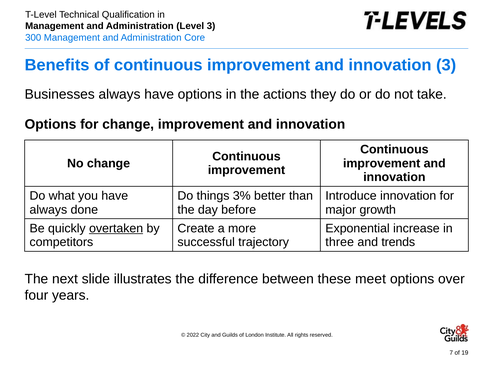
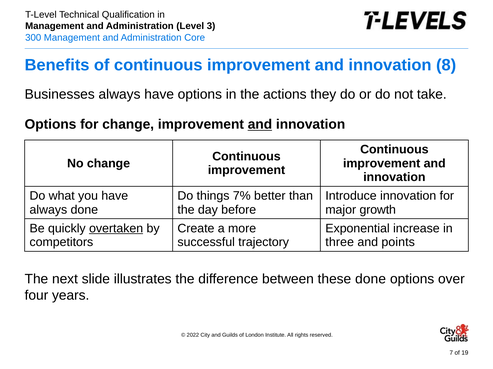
innovation 3: 3 -> 8
and at (260, 125) underline: none -> present
3%: 3% -> 7%
trends: trends -> points
these meet: meet -> done
